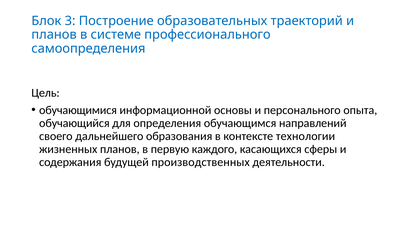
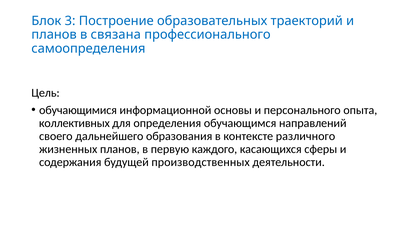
системе: системе -> связана
обучающийся: обучающийся -> коллективных
технологии: технологии -> различного
